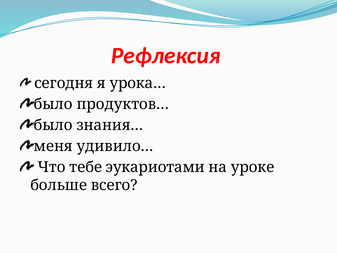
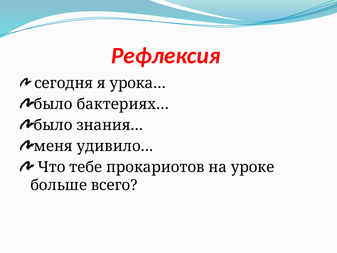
продуктов…: продуктов… -> бактериях…
эукариотами: эукариотами -> прокариотов
